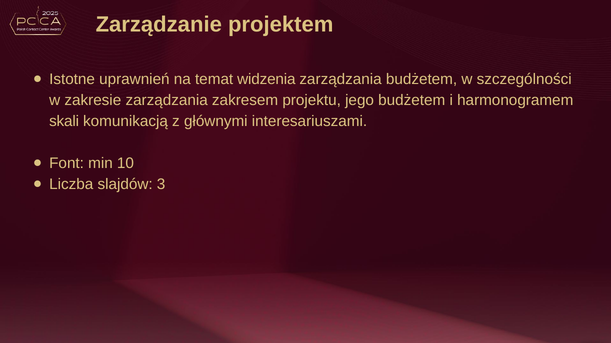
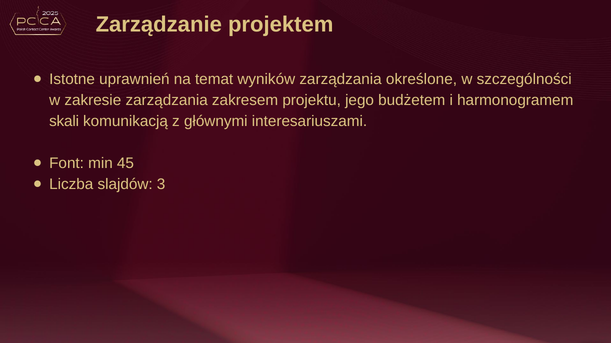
widzenia: widzenia -> wyników
zarządzania budżetem: budżetem -> określone
10: 10 -> 45
